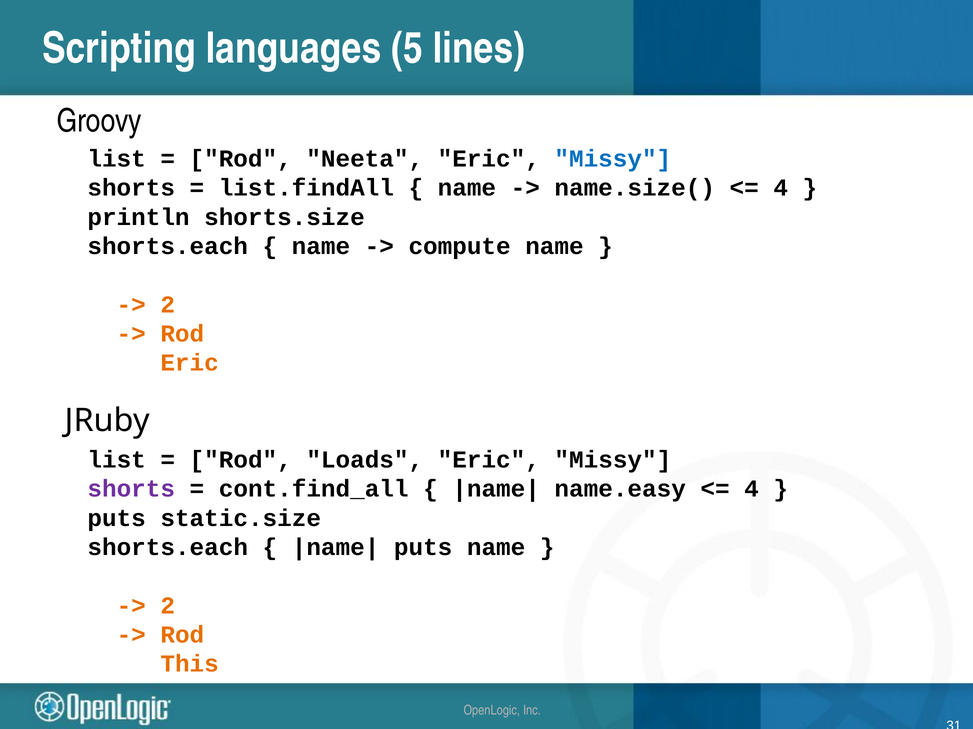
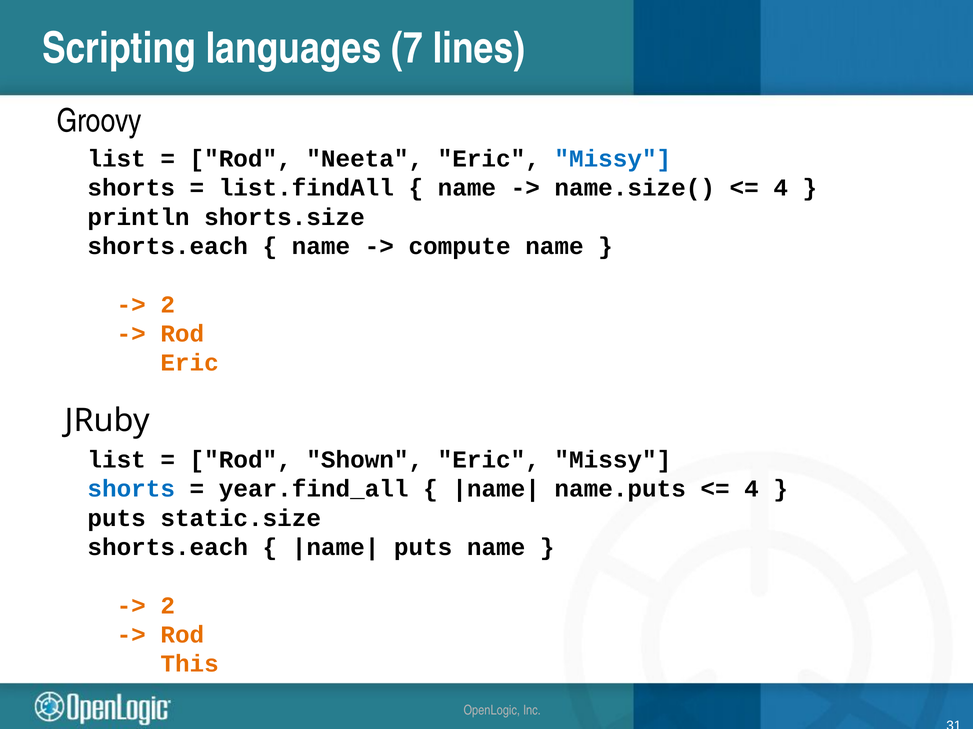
5: 5 -> 7
Loads: Loads -> Shown
shorts at (131, 489) colour: purple -> blue
cont.find_all: cont.find_all -> year.find_all
name.easy: name.easy -> name.puts
